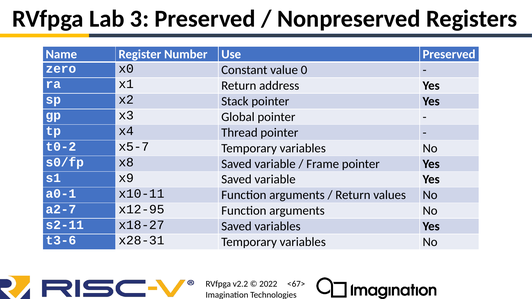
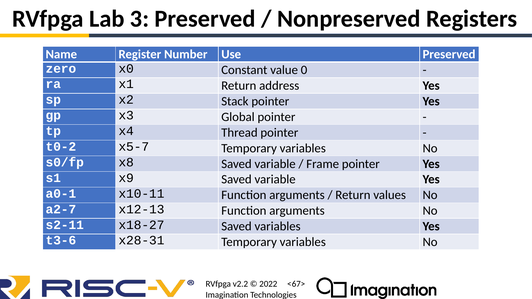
x12-95: x12-95 -> x12-13
